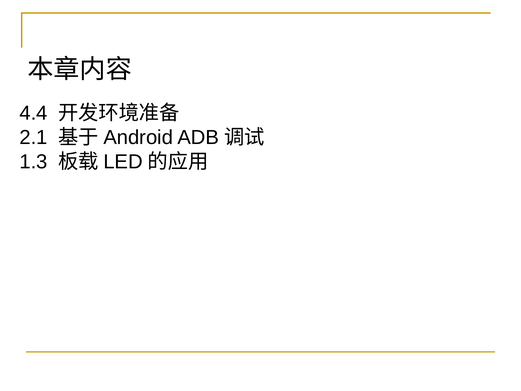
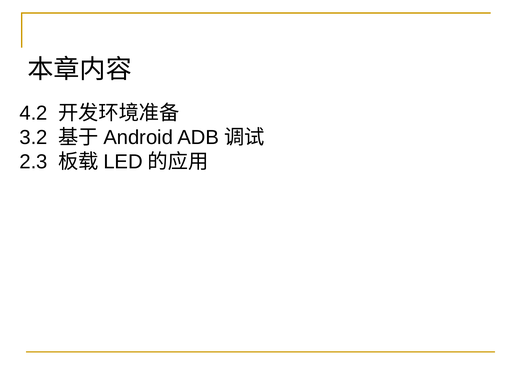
4.4: 4.4 -> 4.2
2.1: 2.1 -> 3.2
1.3: 1.3 -> 2.3
